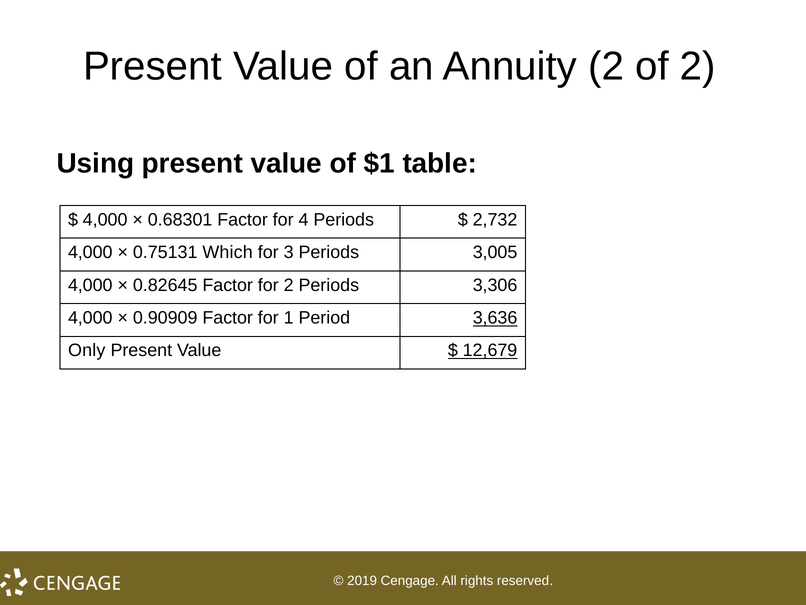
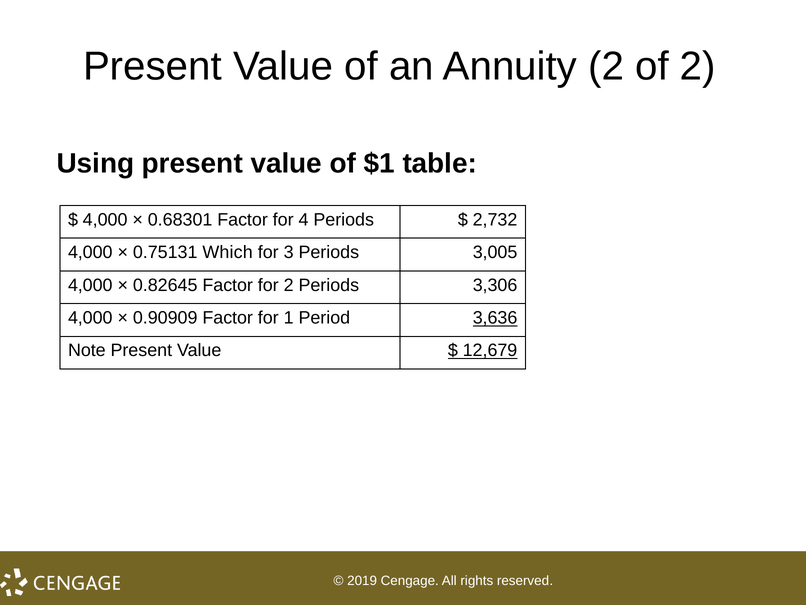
Only: Only -> Note
